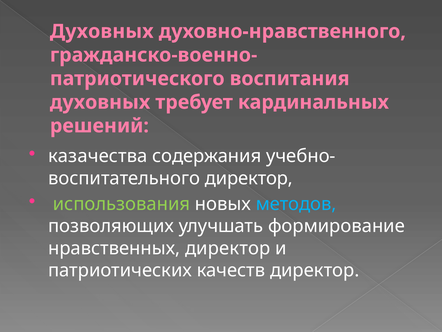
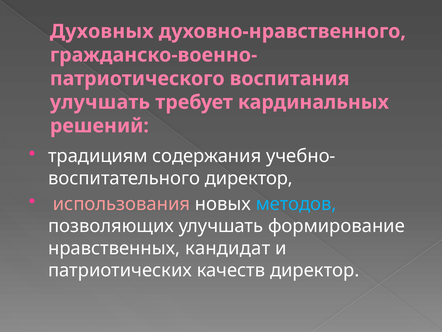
духовных at (100, 102): духовных -> улучшать
казачества: казачества -> традициям
использования colour: light green -> pink
нравственных директор: директор -> кандидат
